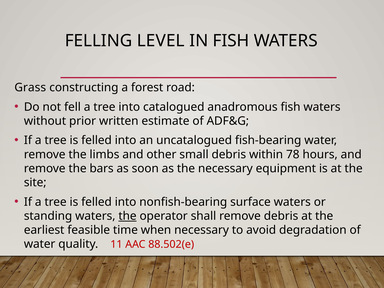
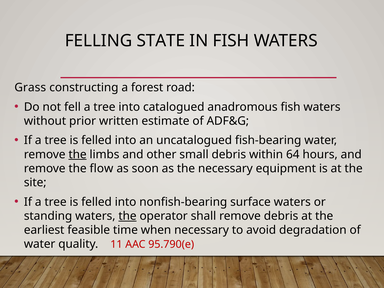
LEVEL: LEVEL -> STATE
the at (78, 154) underline: none -> present
78: 78 -> 64
bars: bars -> flow
88.502(e: 88.502(e -> 95.790(e
